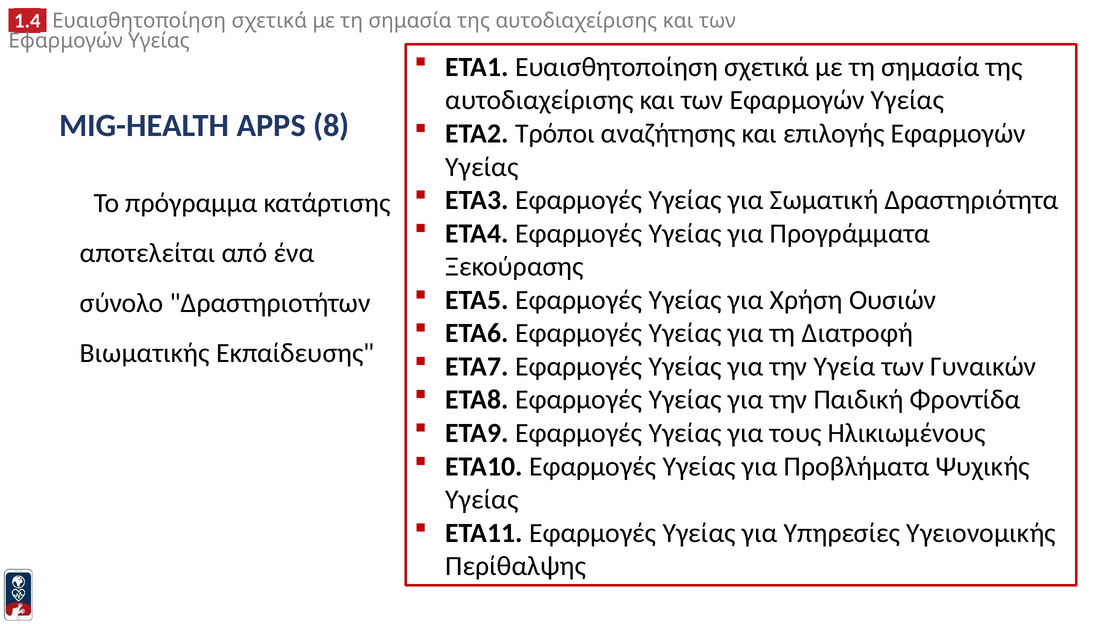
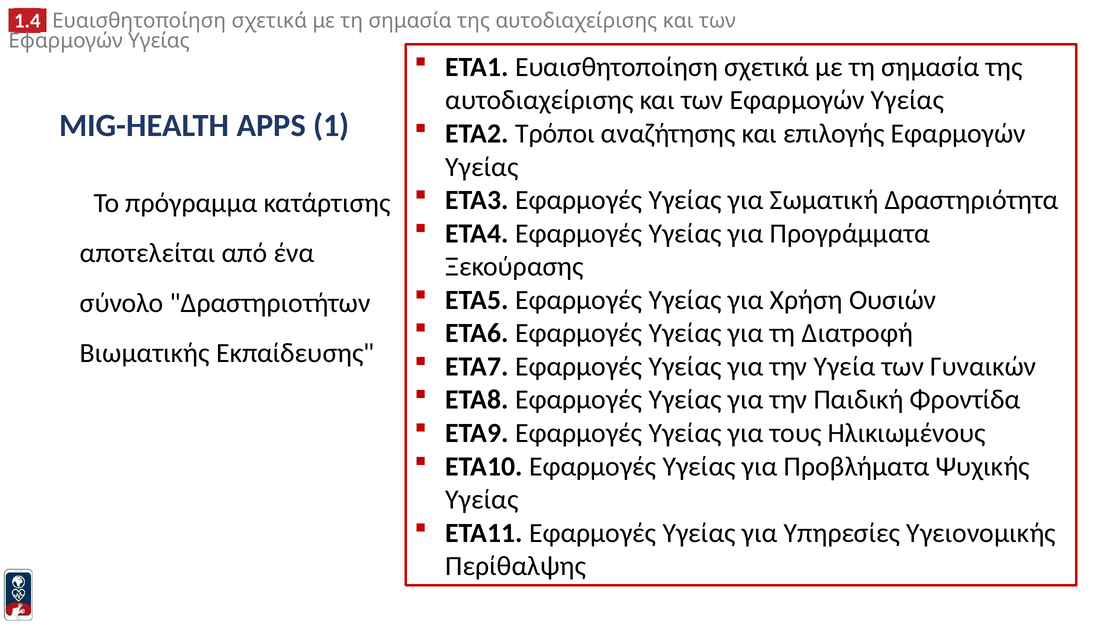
8: 8 -> 1
